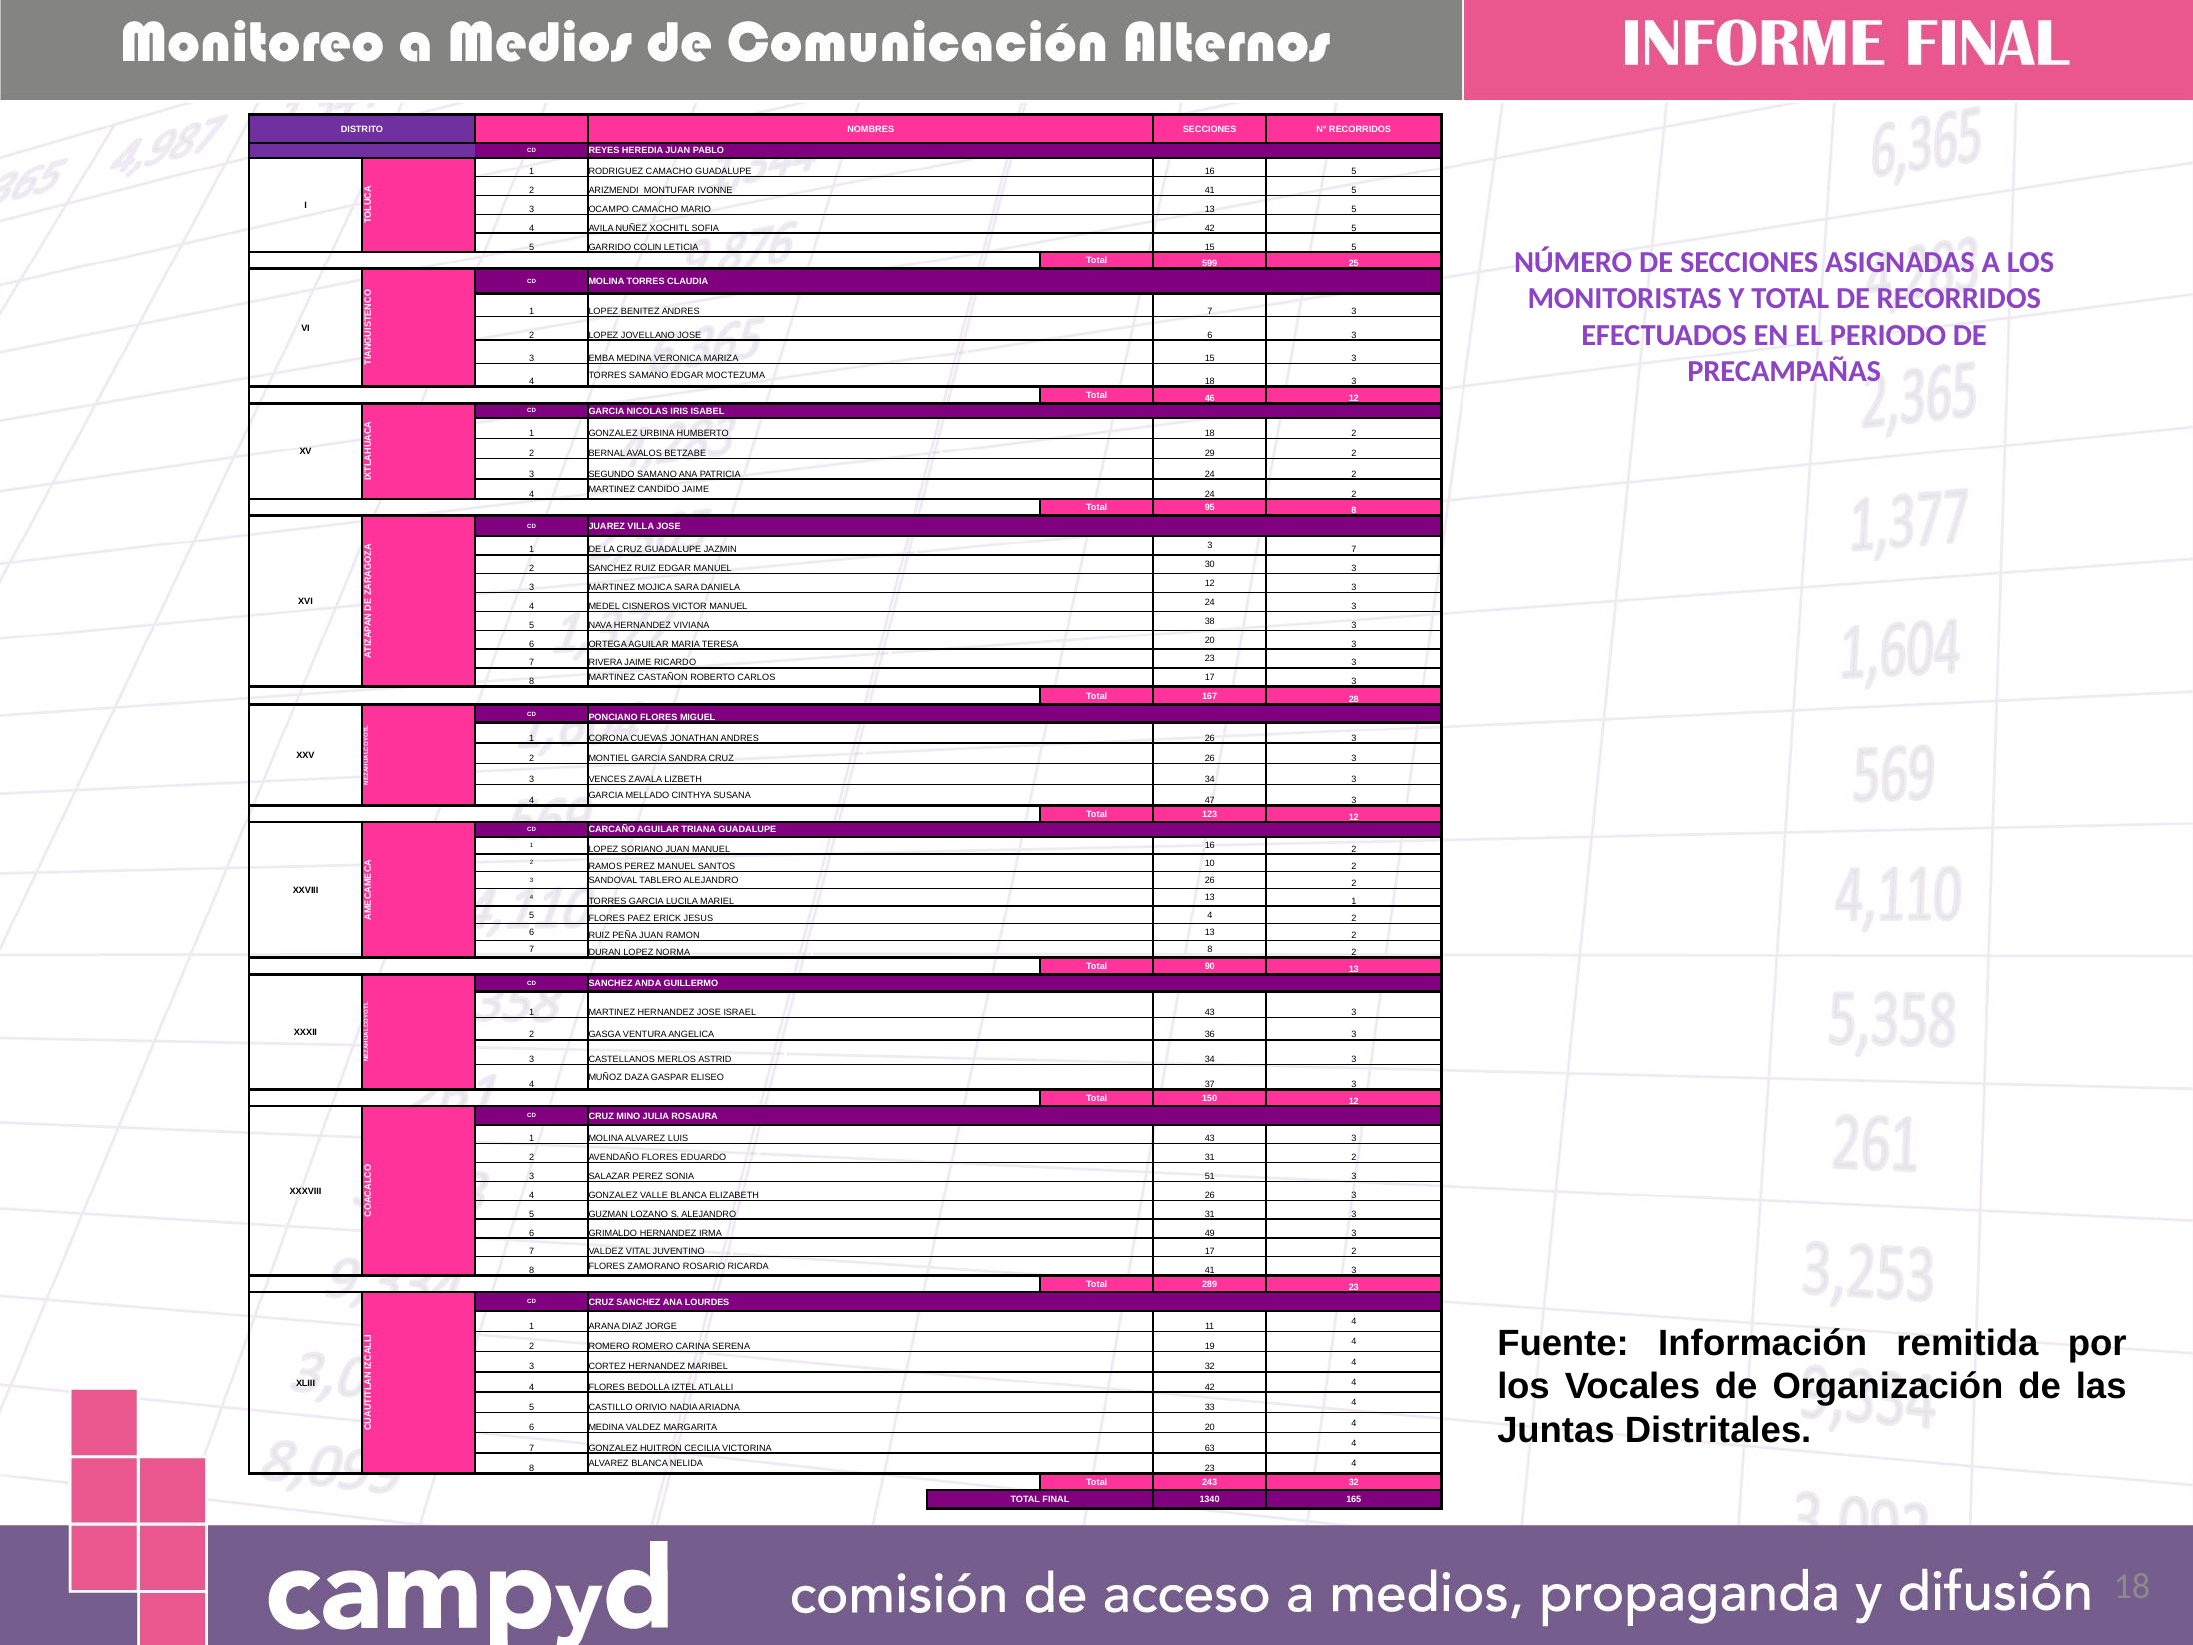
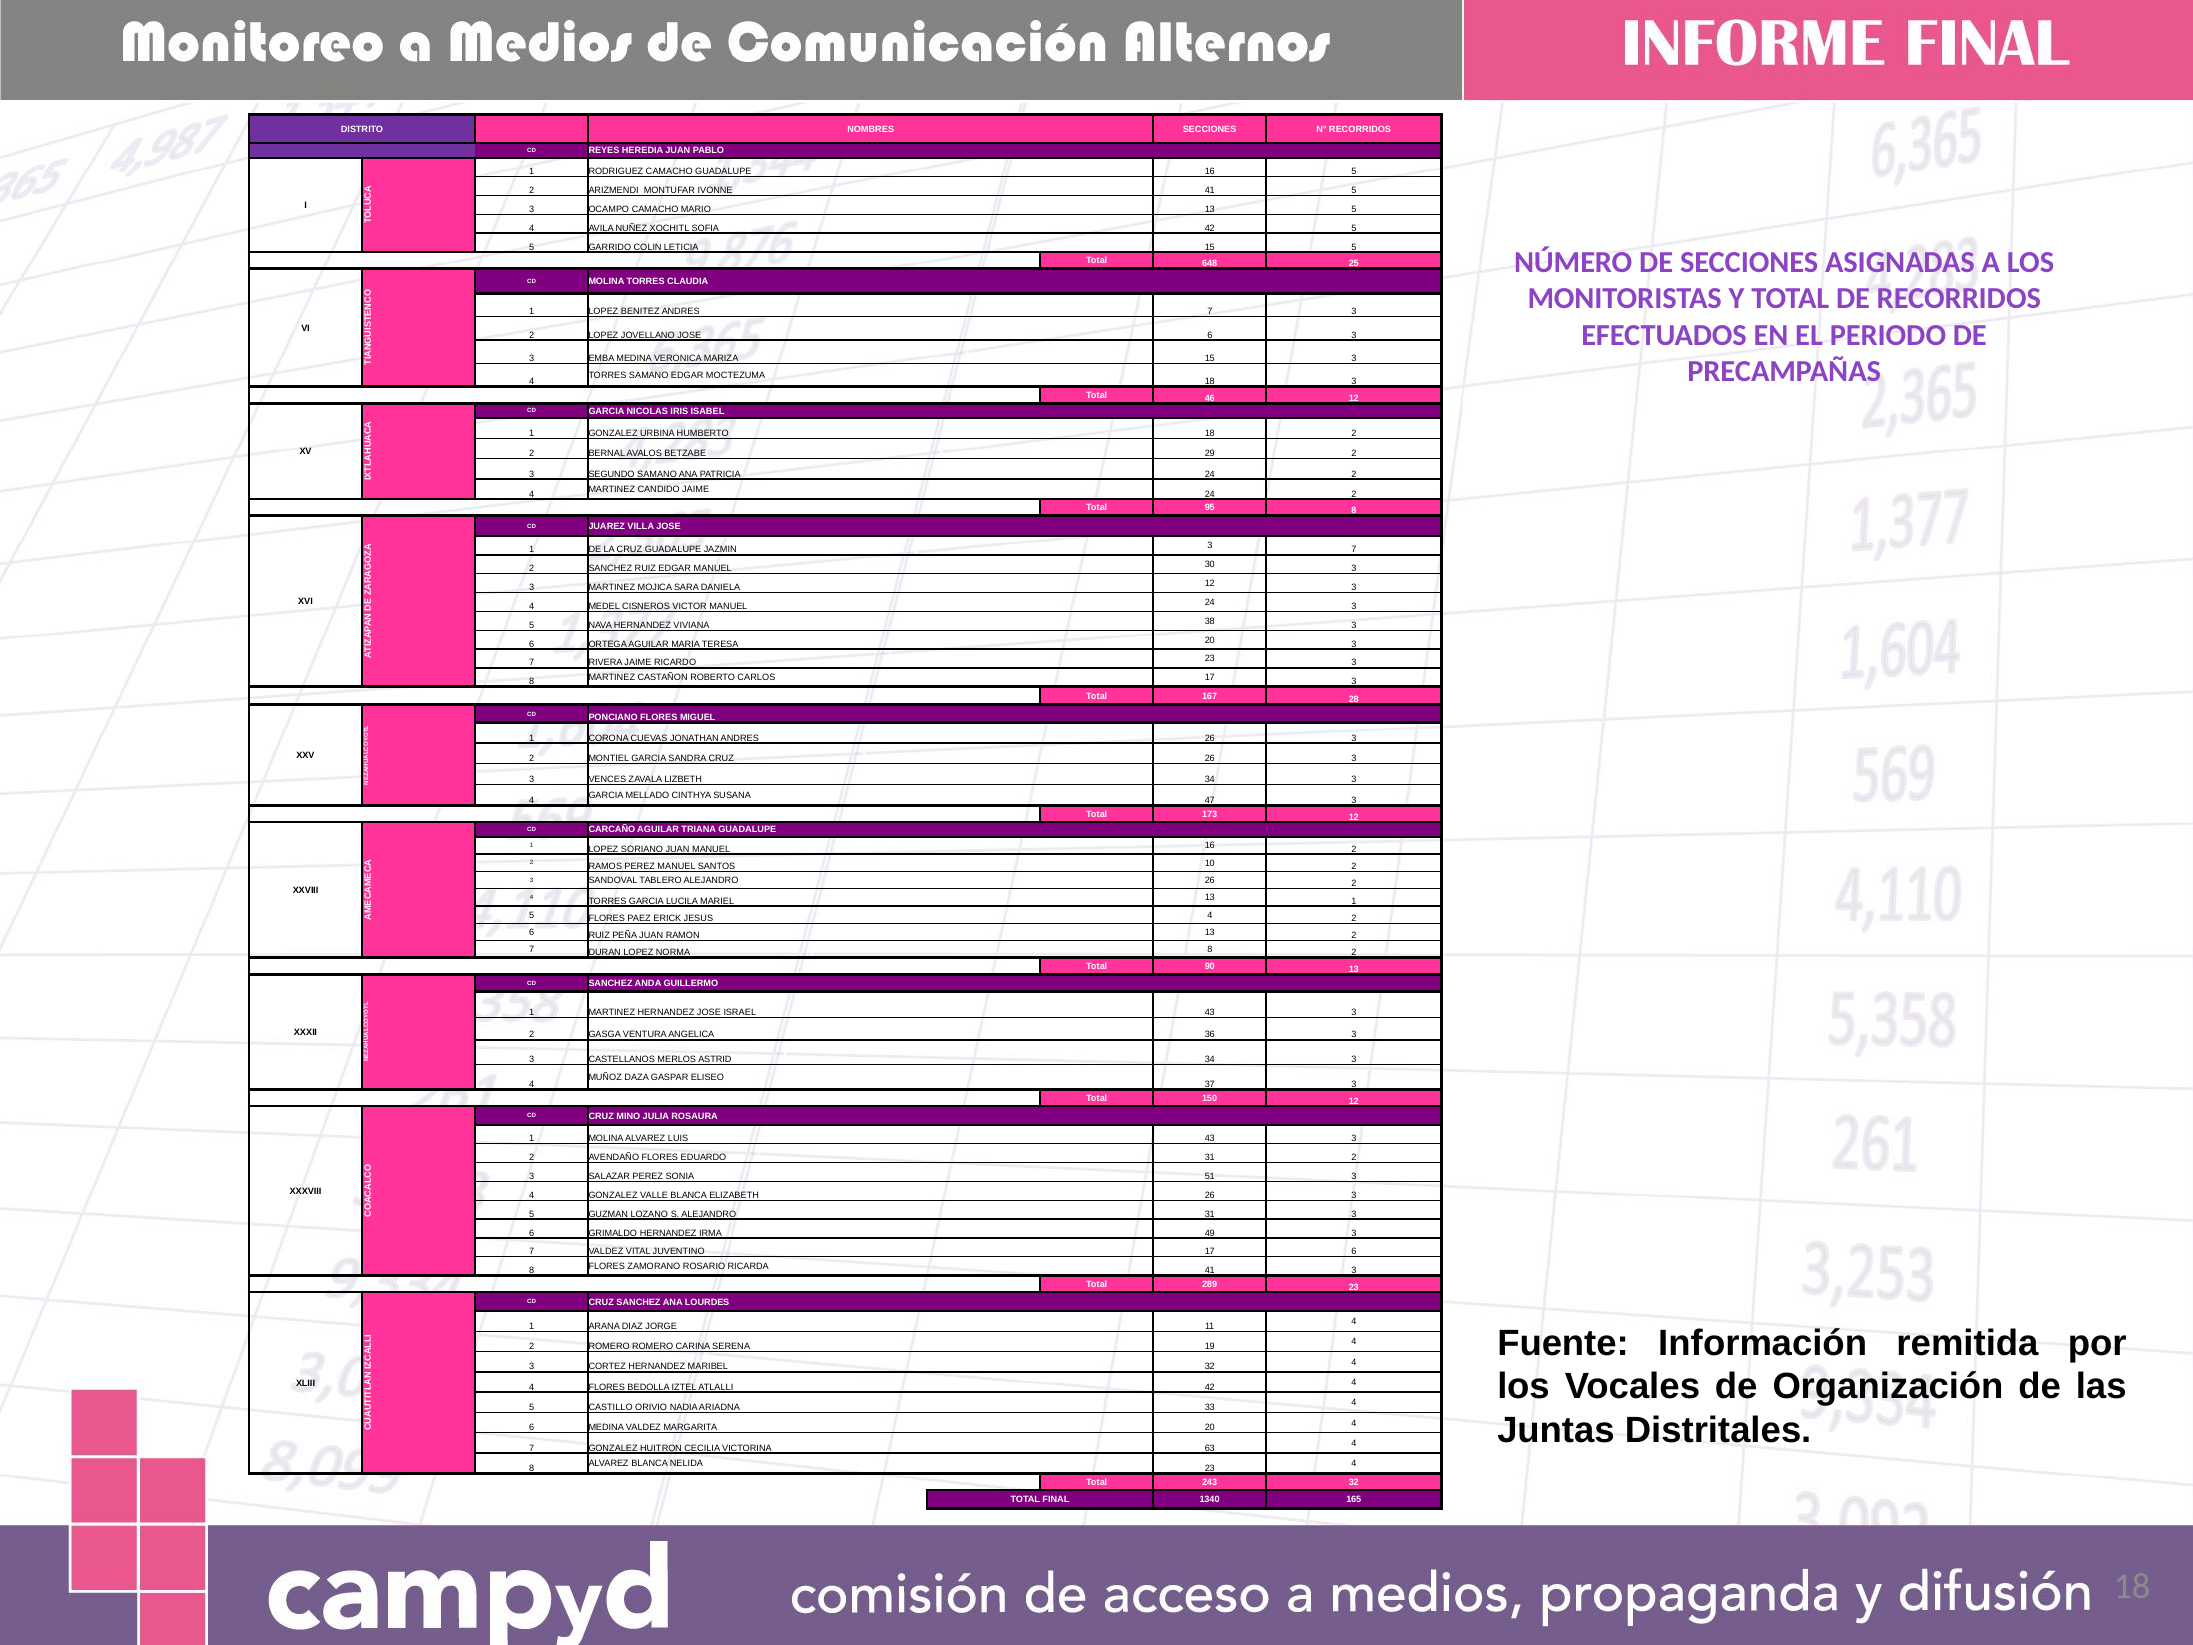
599: 599 -> 648
123: 123 -> 173
17 2: 2 -> 6
